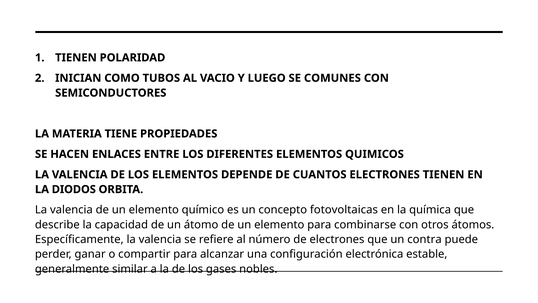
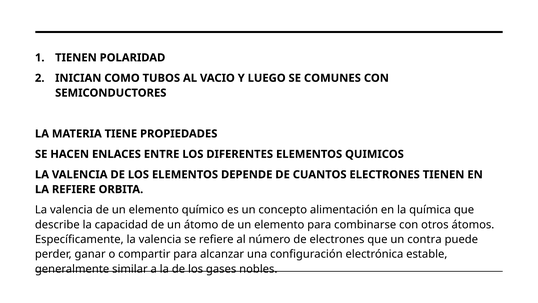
LA DIODOS: DIODOS -> REFIERE
fotovoltaicas: fotovoltaicas -> alimentación
